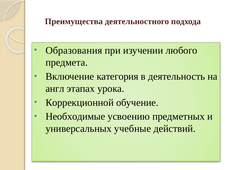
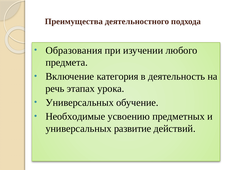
англ: англ -> речь
Коррекционной at (80, 103): Коррекционной -> Универсальных
учебные: учебные -> развитие
